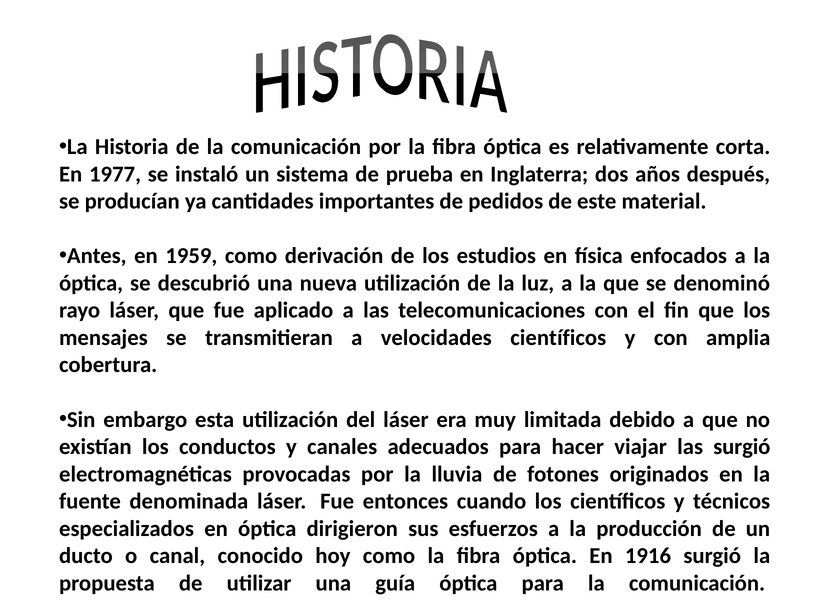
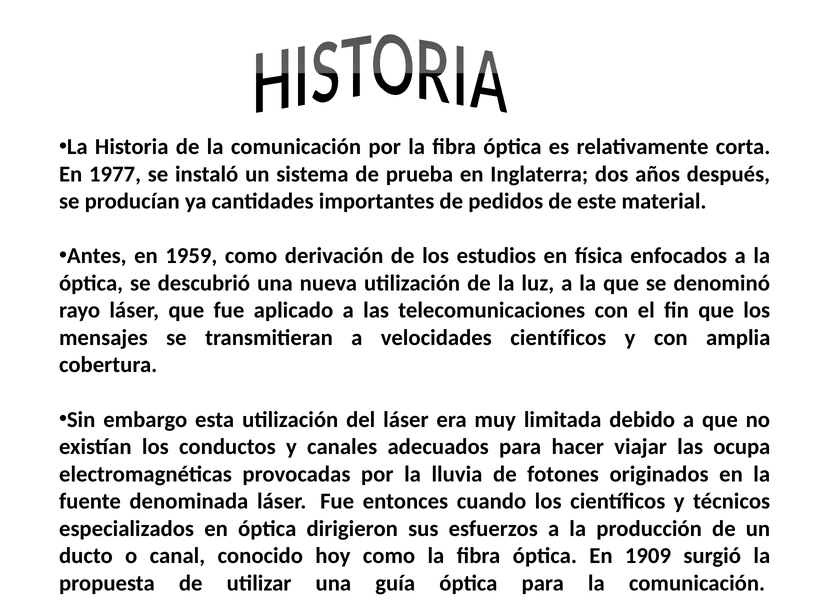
las surgió: surgió -> ocupa
1916: 1916 -> 1909
